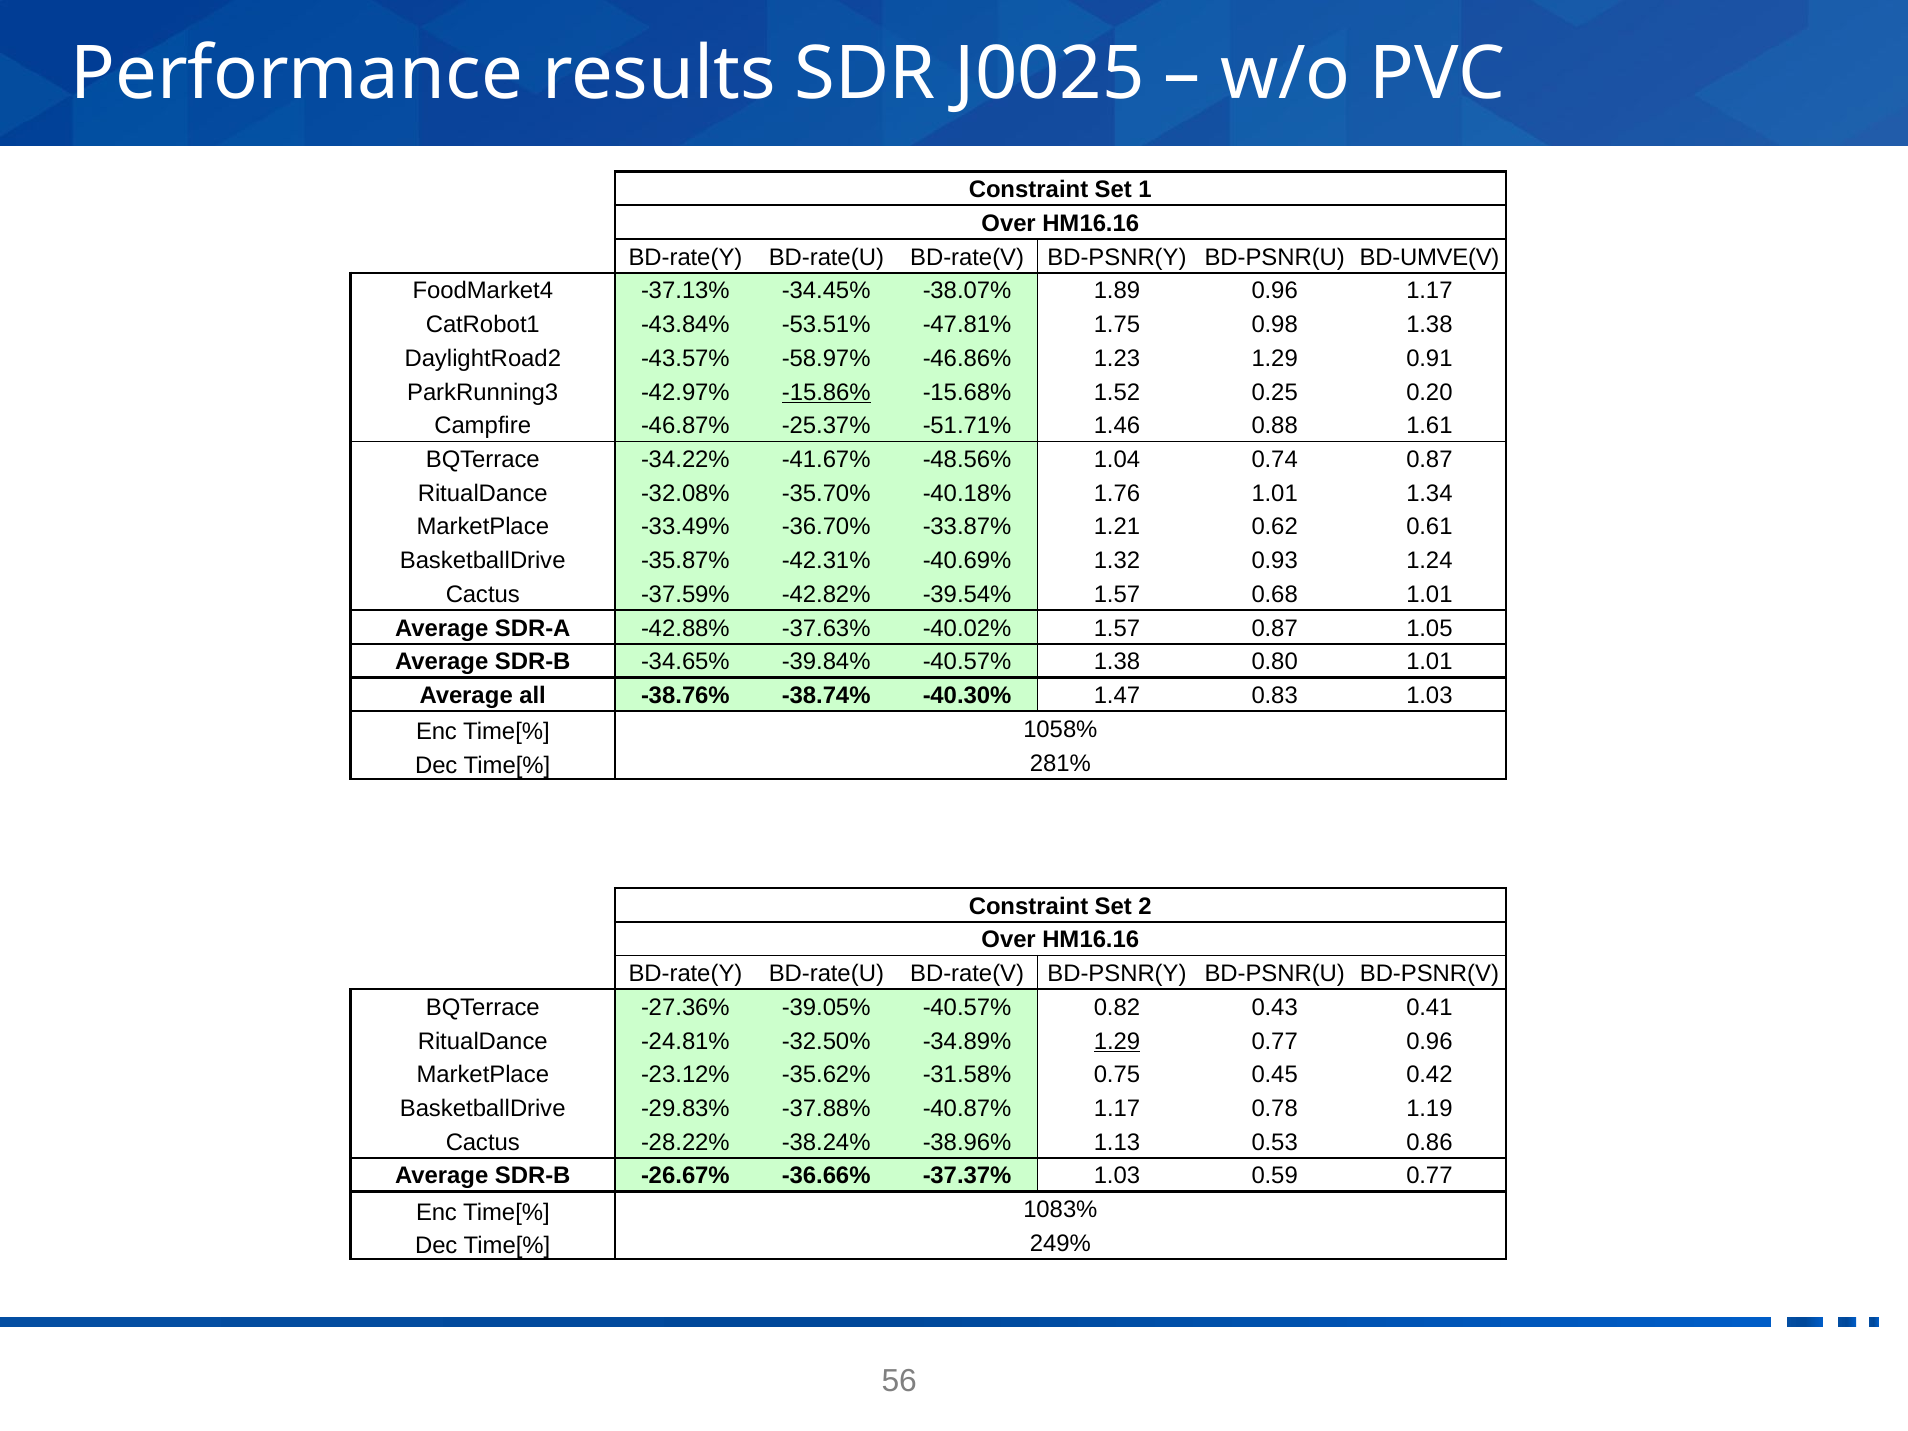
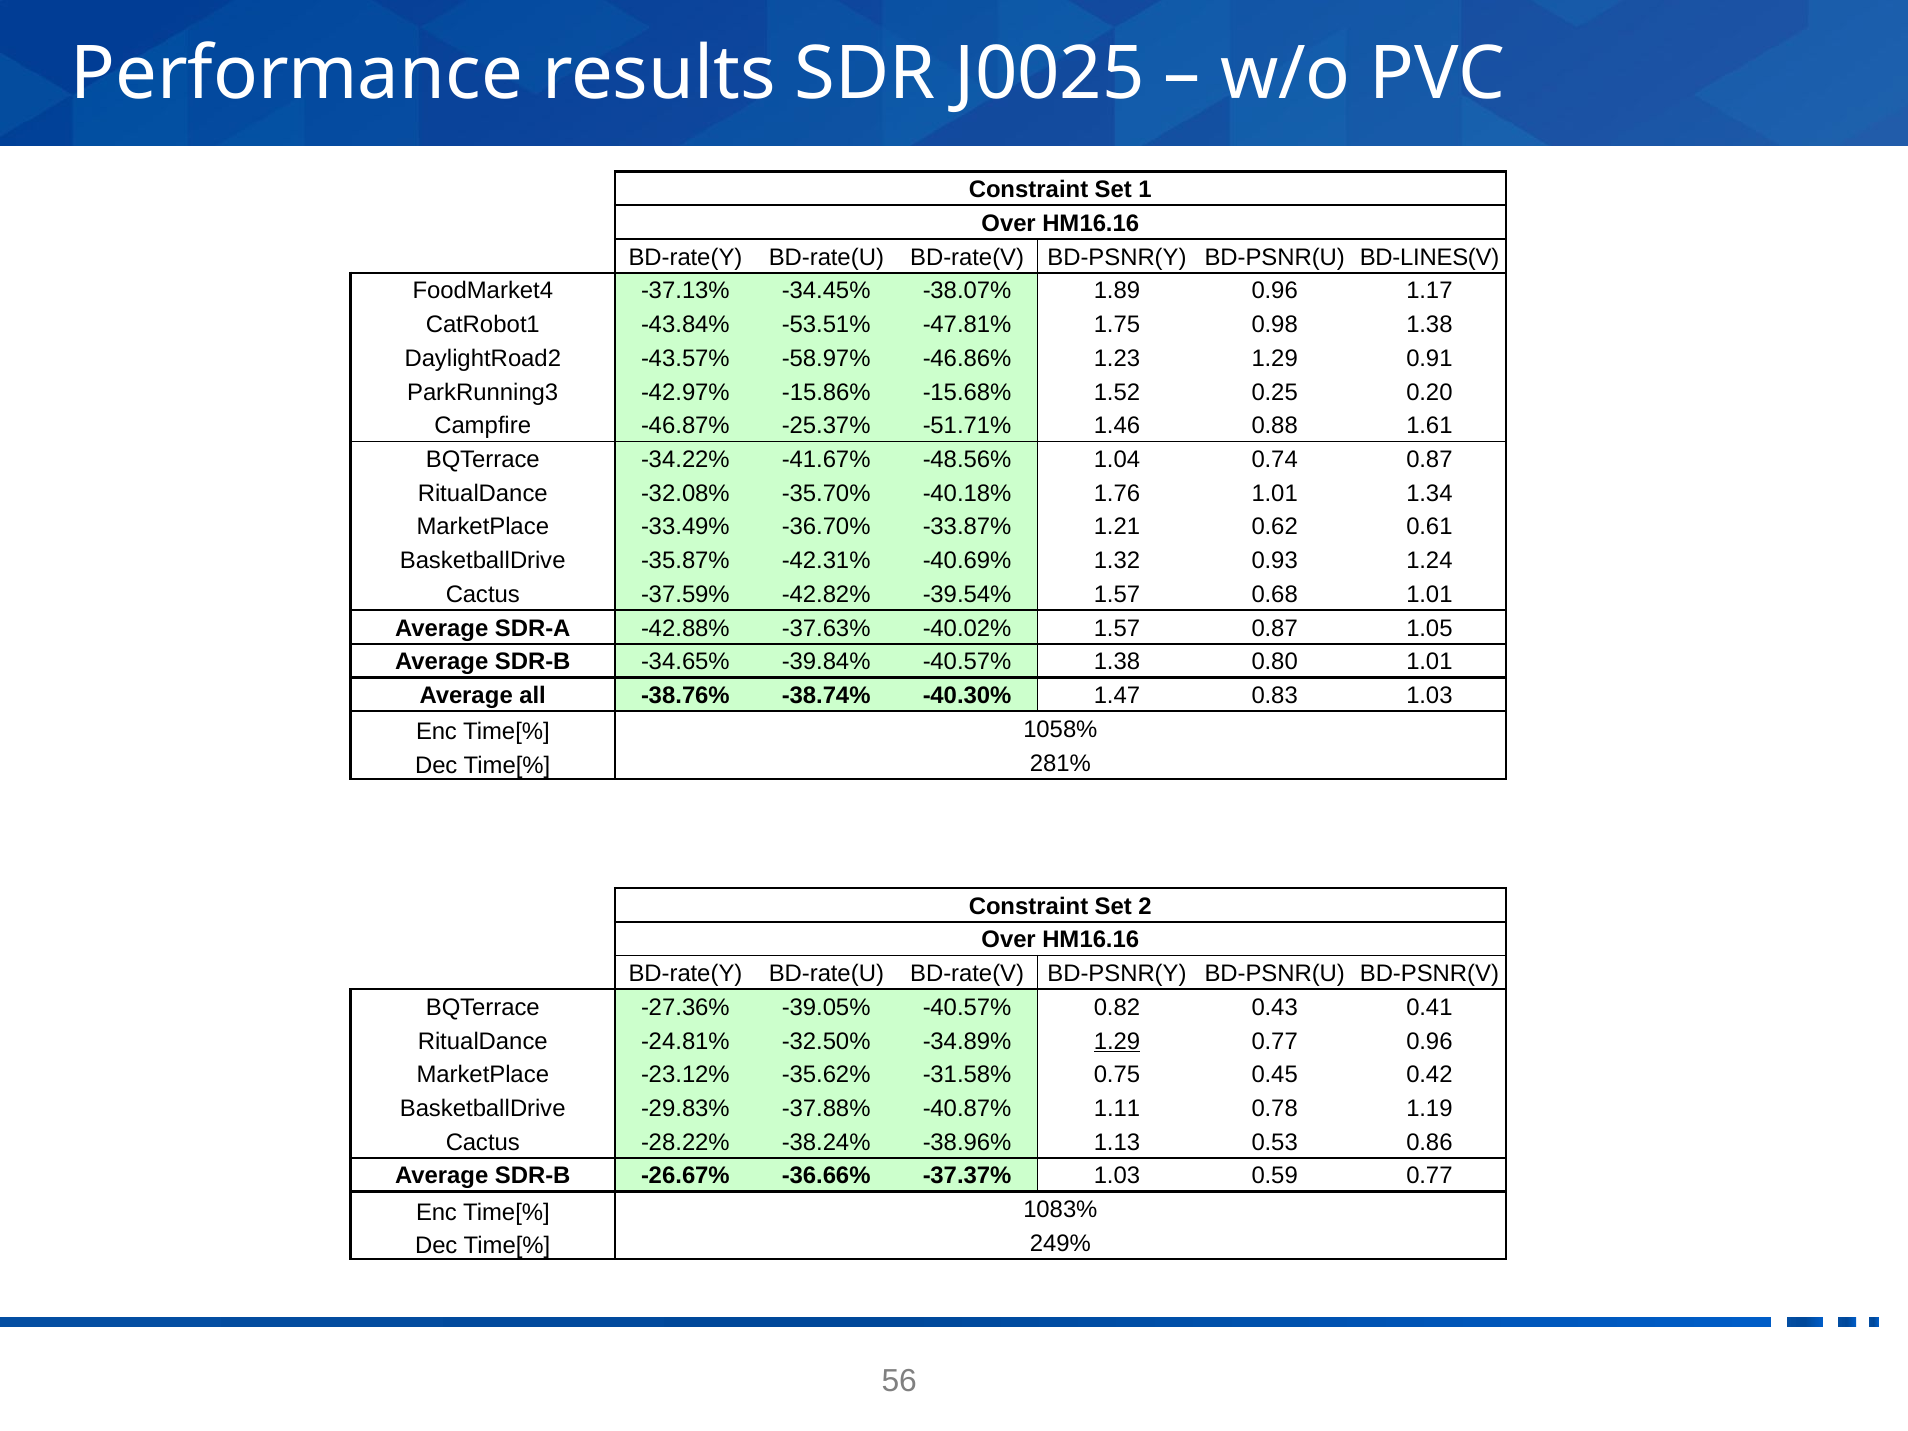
BD-UMVE(V: BD-UMVE(V -> BD-LINES(V
-15.86% underline: present -> none
-40.87% 1.17: 1.17 -> 1.11
